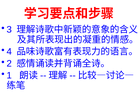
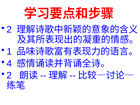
3 at (9, 30): 3 -> 2
4: 4 -> 1
2: 2 -> 4
1 at (9, 75): 1 -> 2
